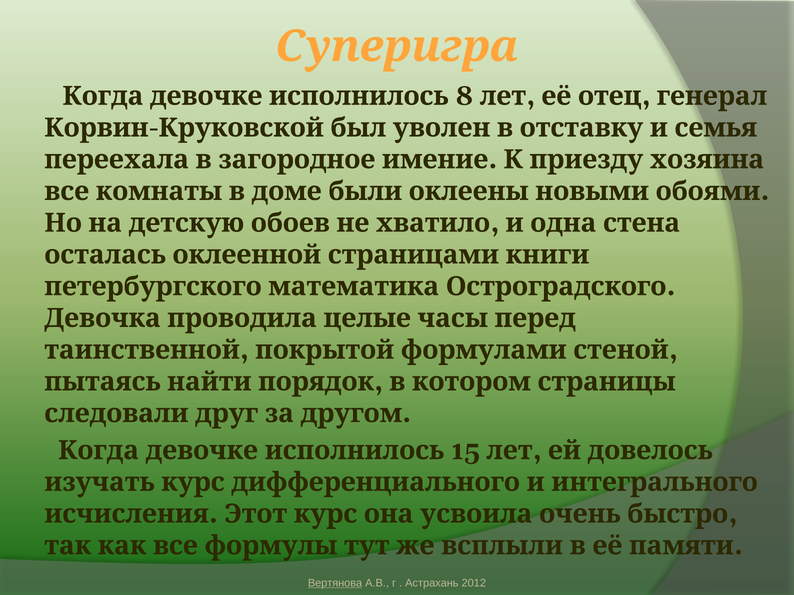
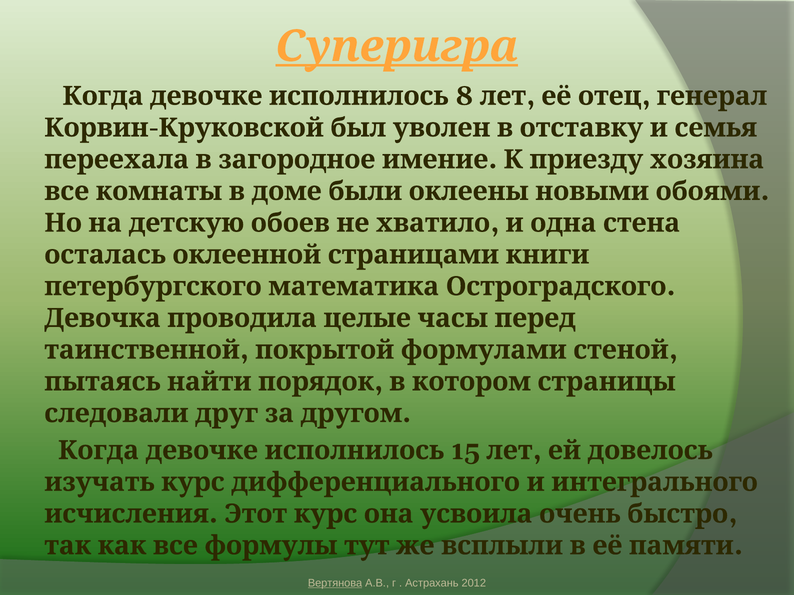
Суперигра underline: none -> present
